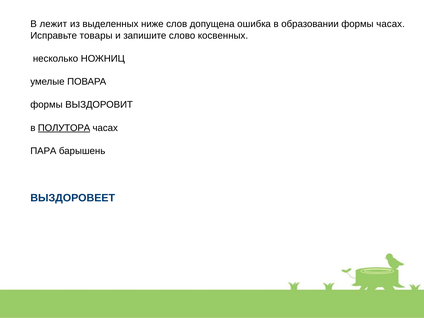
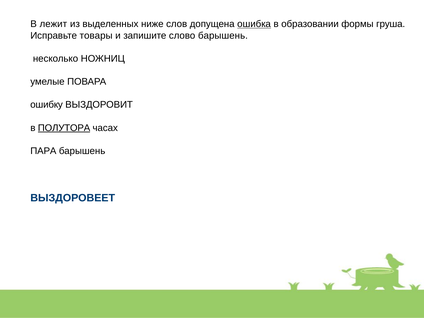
ошибка underline: none -> present
формы часах: часах -> груша
слово косвенных: косвенных -> барышень
формы at (46, 105): формы -> ошибку
